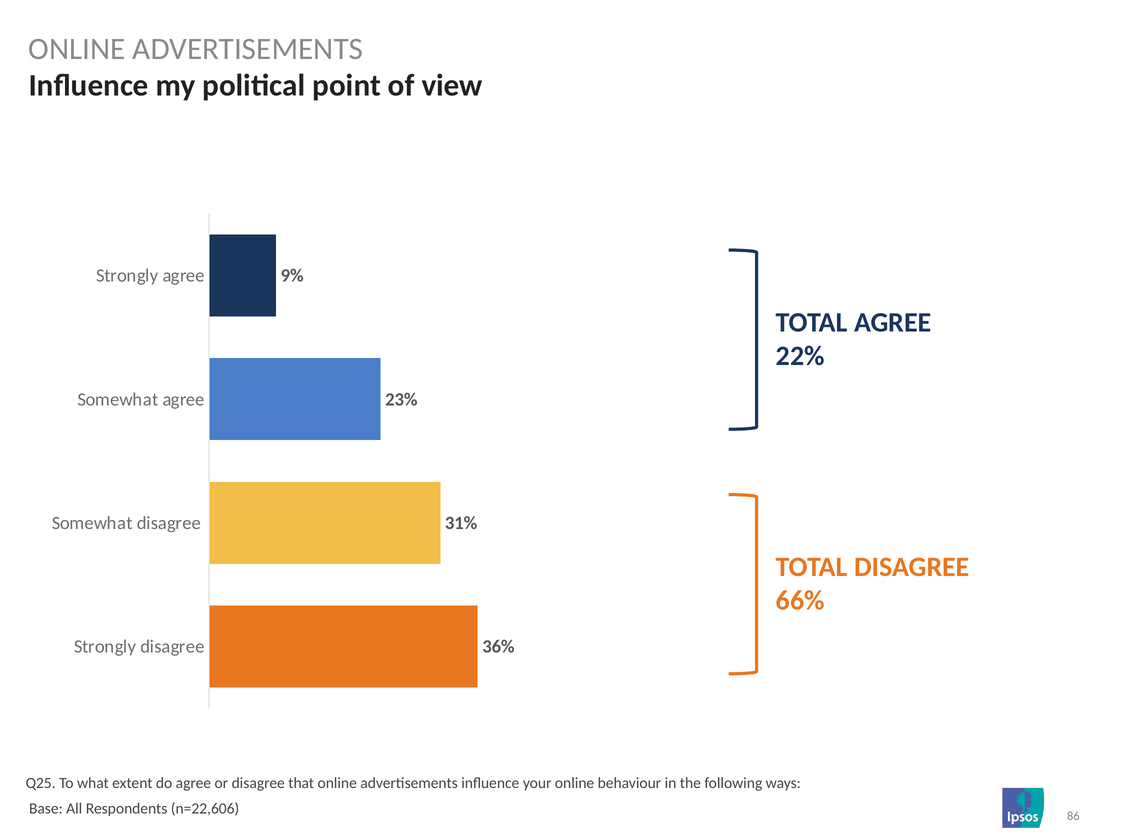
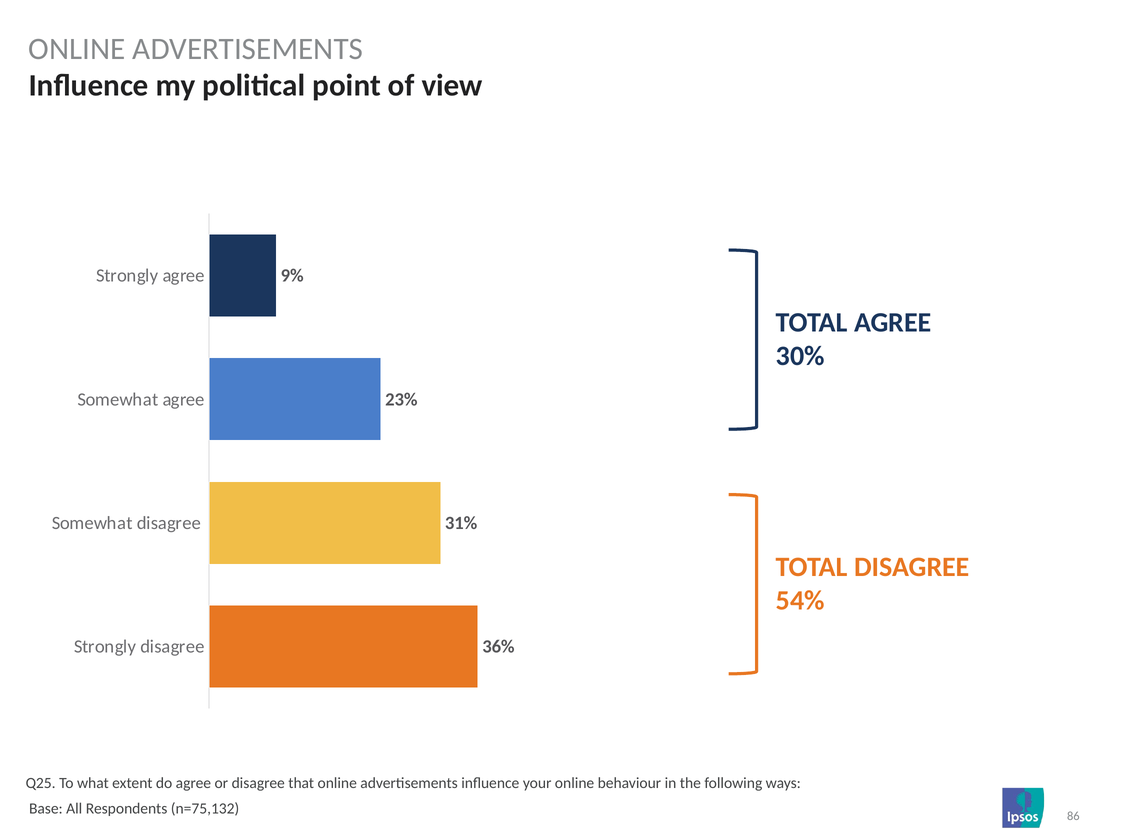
22%: 22% -> 30%
66%: 66% -> 54%
n=22,606: n=22,606 -> n=75,132
